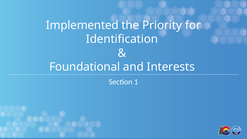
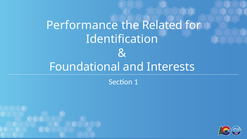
Implemented: Implemented -> Performance
Priority: Priority -> Related
